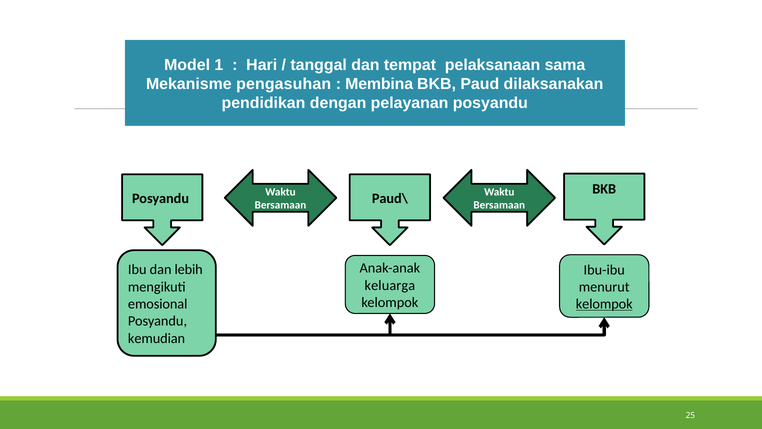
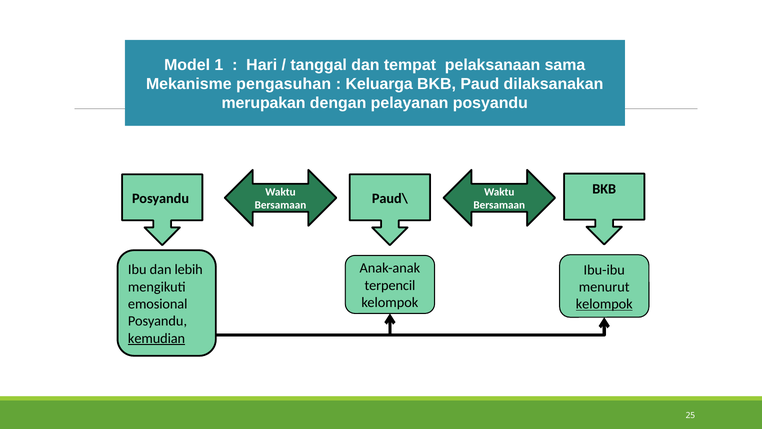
Membina: Membina -> Keluarga
pendidikan: pendidikan -> merupakan
keluarga: keluarga -> terpencil
kemudian underline: none -> present
